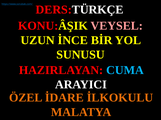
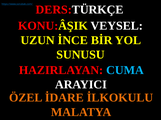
VEYSEL colour: pink -> white
